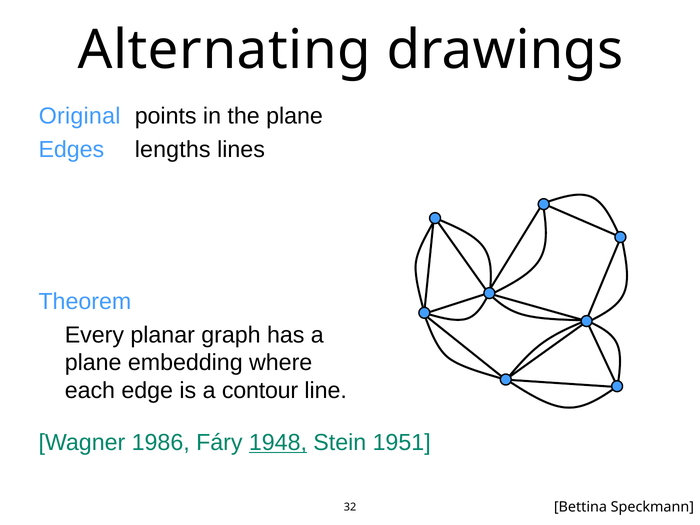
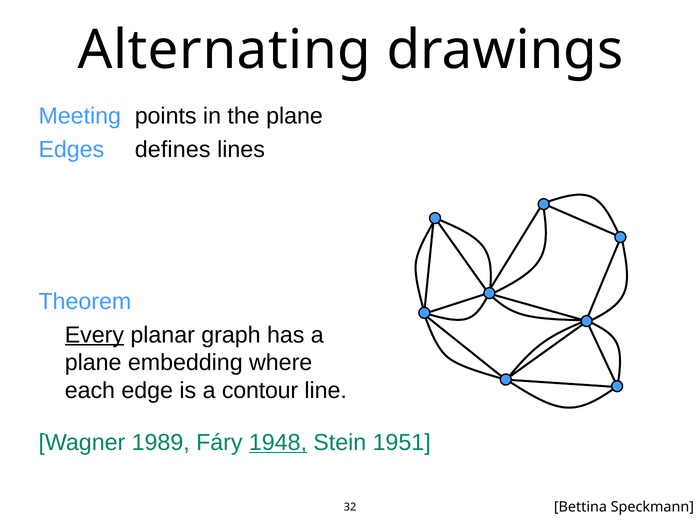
Original: Original -> Meeting
lengths: lengths -> defines
Every underline: none -> present
1986: 1986 -> 1989
